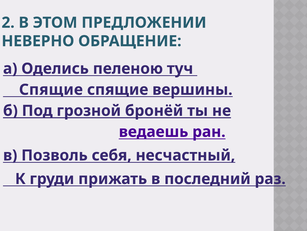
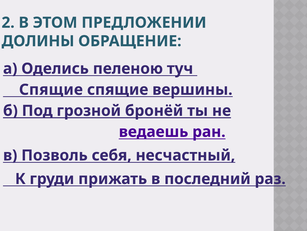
НЕВЕРНО: НЕВЕРНО -> ДОЛИНЫ
